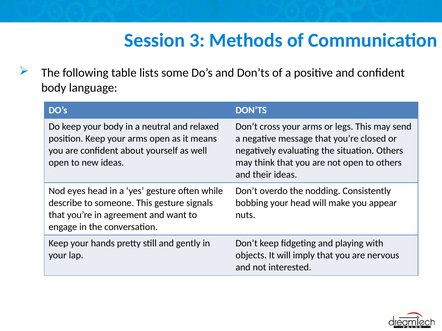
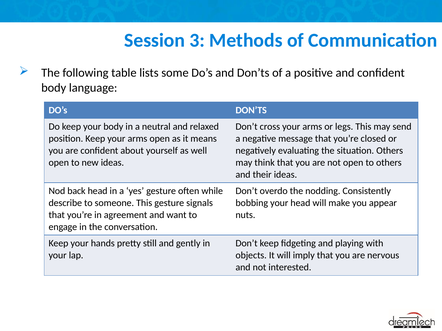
eyes: eyes -> back
